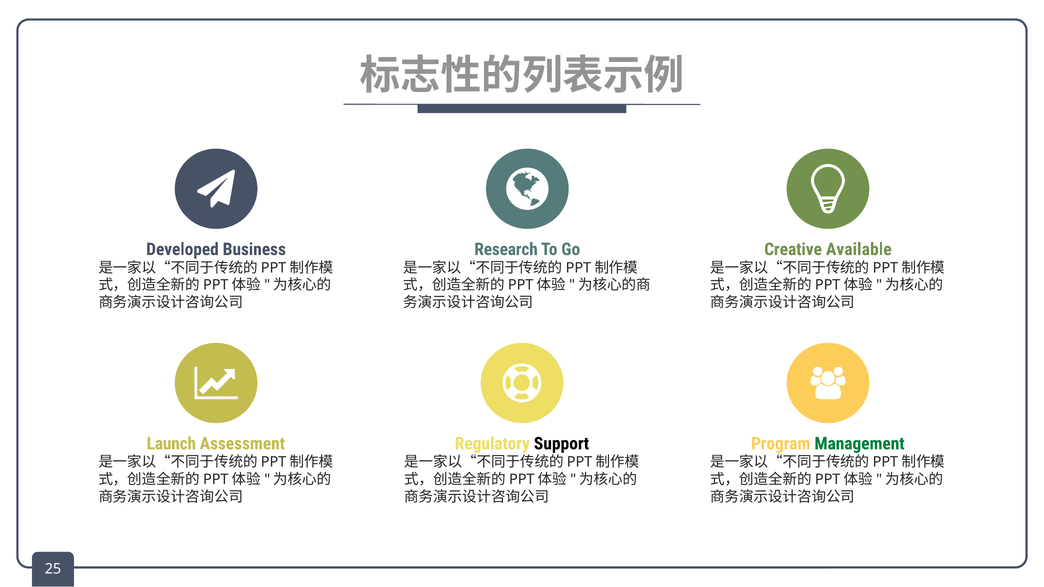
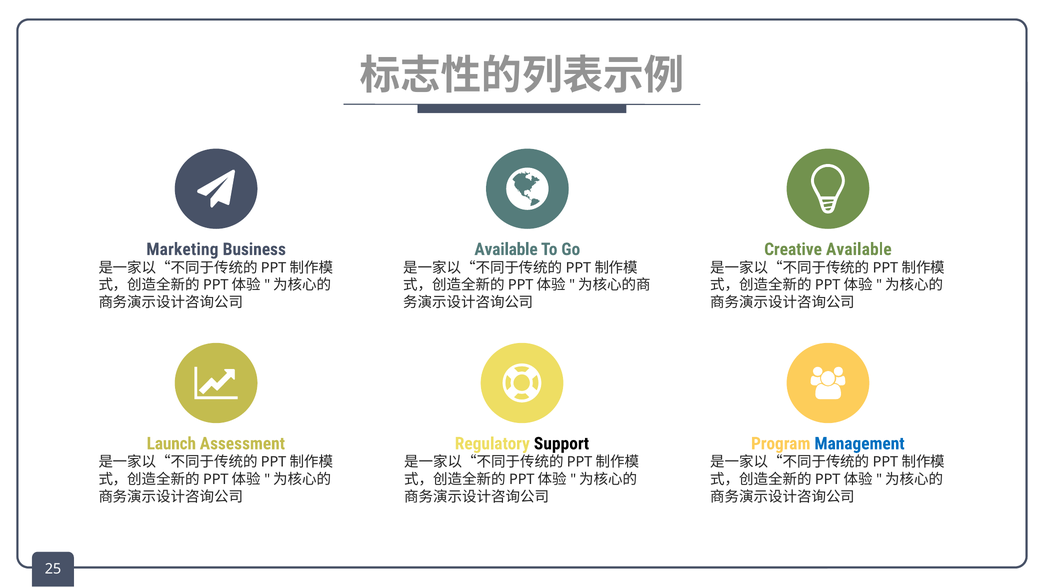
Developed: Developed -> Marketing
Research at (506, 249): Research -> Available
Management colour: green -> blue
